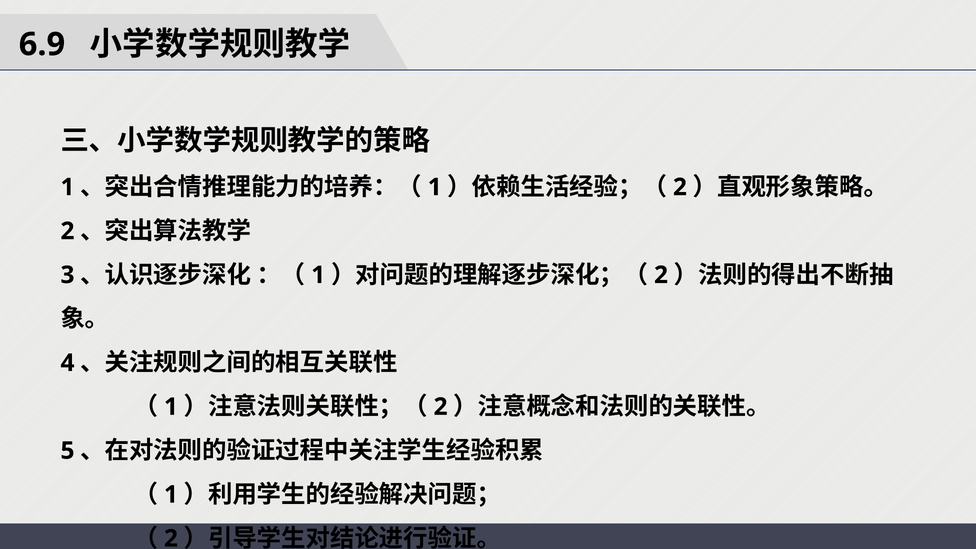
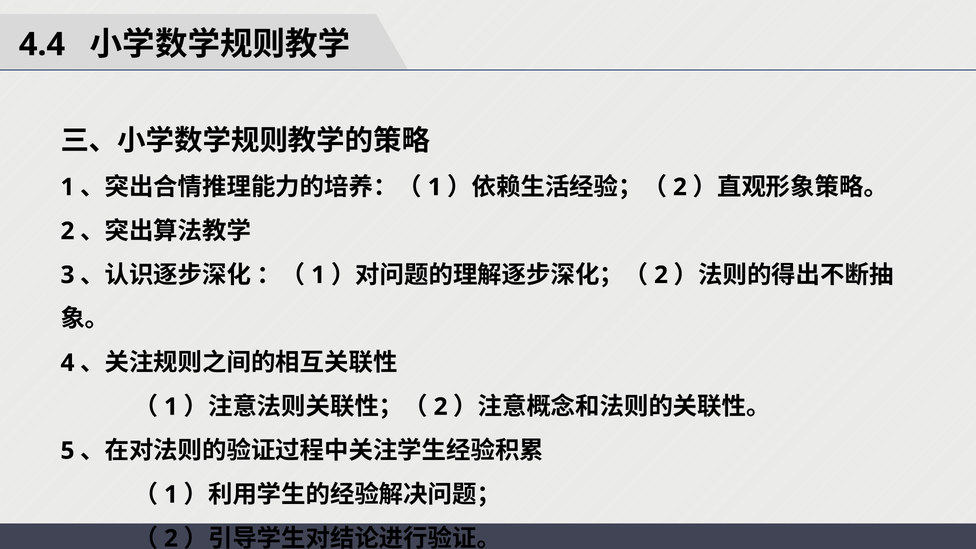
6.9: 6.9 -> 4.4
